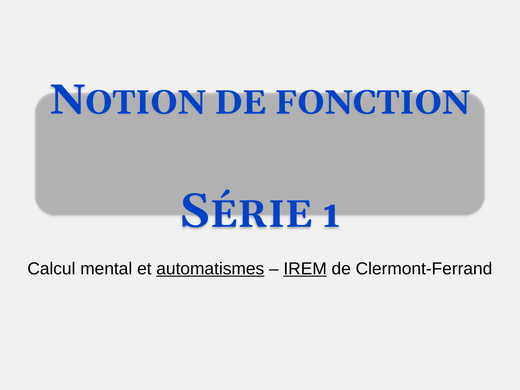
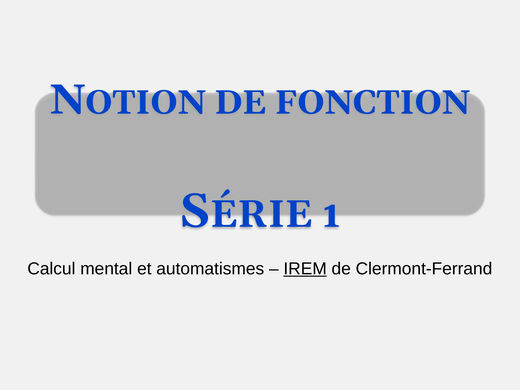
automatismes underline: present -> none
